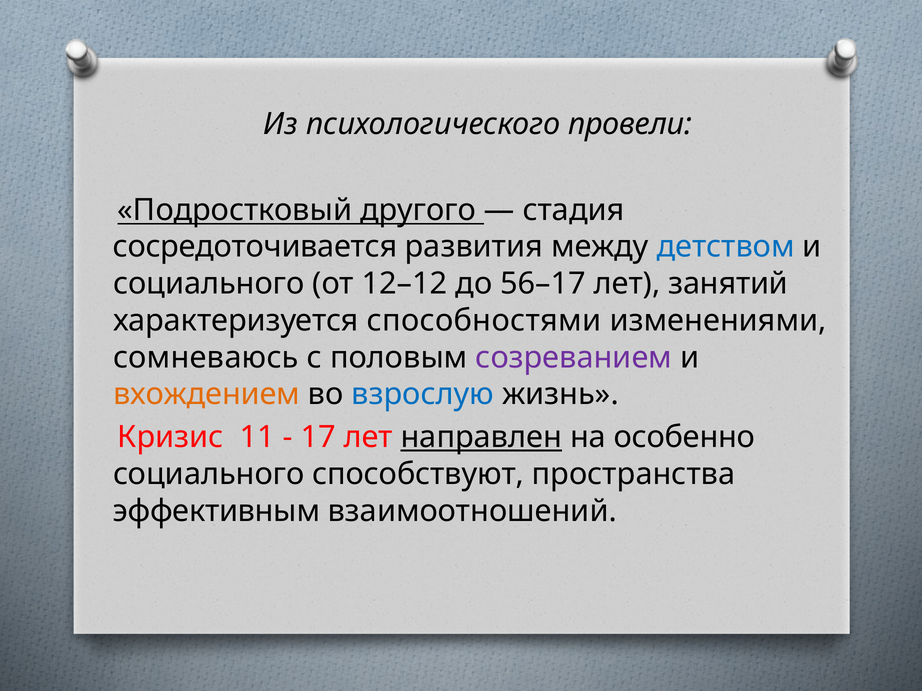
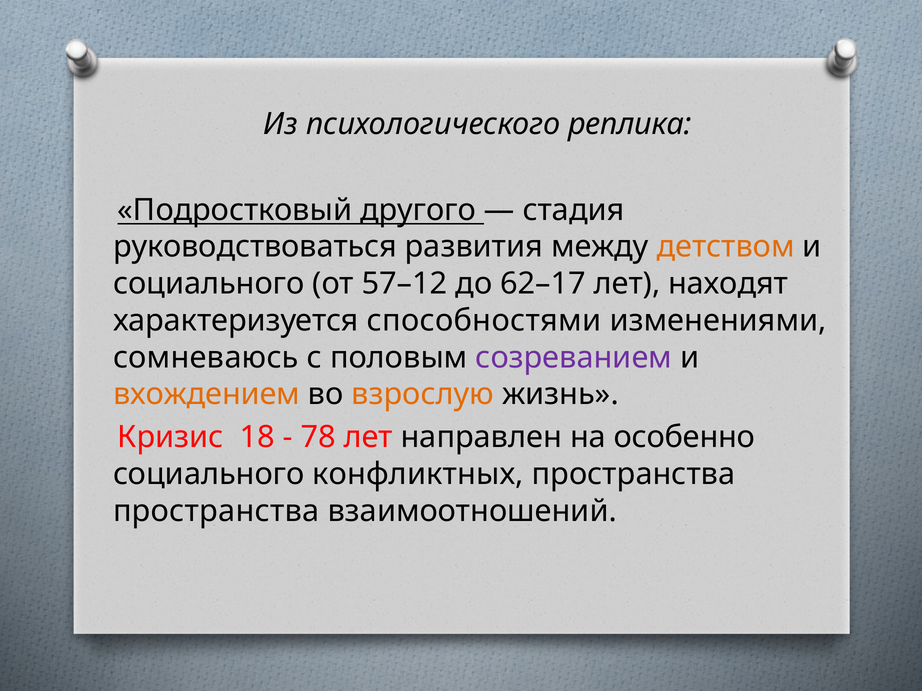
провели: провели -> реплика
сосредоточивается: сосредоточивается -> руководствоваться
детством colour: blue -> orange
12–12: 12–12 -> 57–12
56–17: 56–17 -> 62–17
занятий: занятий -> находят
взрослую colour: blue -> orange
11: 11 -> 18
17: 17 -> 78
направлен underline: present -> none
способствуют: способствуют -> конфликтных
эффективным at (216, 511): эффективным -> пространства
